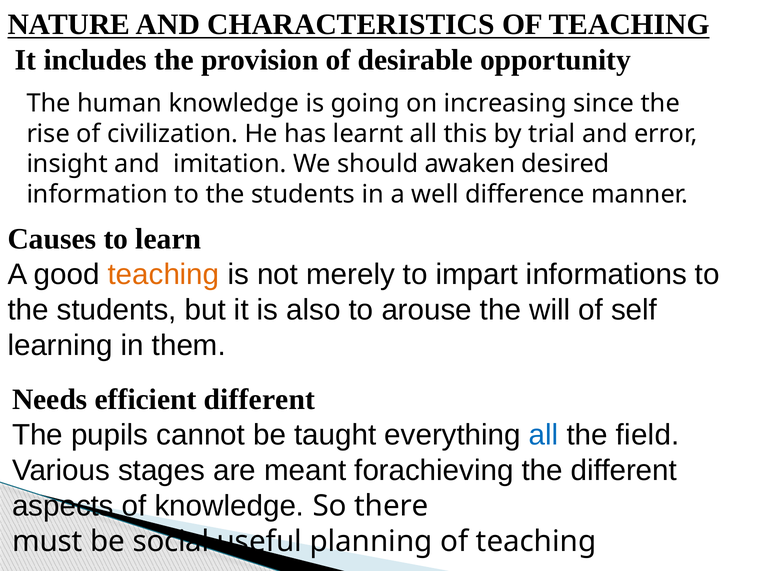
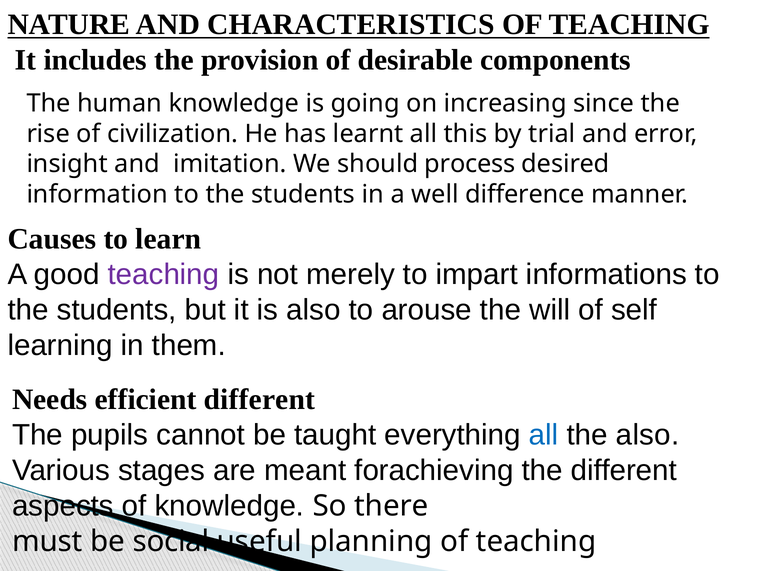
opportunity: opportunity -> components
awaken: awaken -> process
teaching at (164, 274) colour: orange -> purple
the field: field -> also
